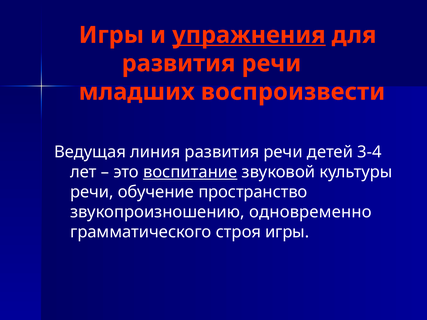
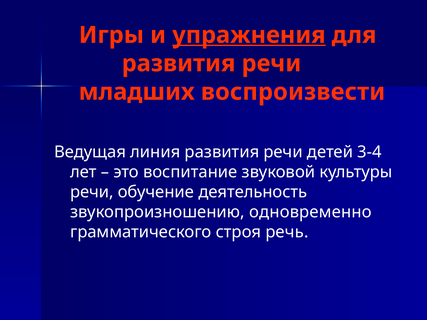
воспитание underline: present -> none
пространство: пространство -> деятельность
строя игры: игры -> речь
